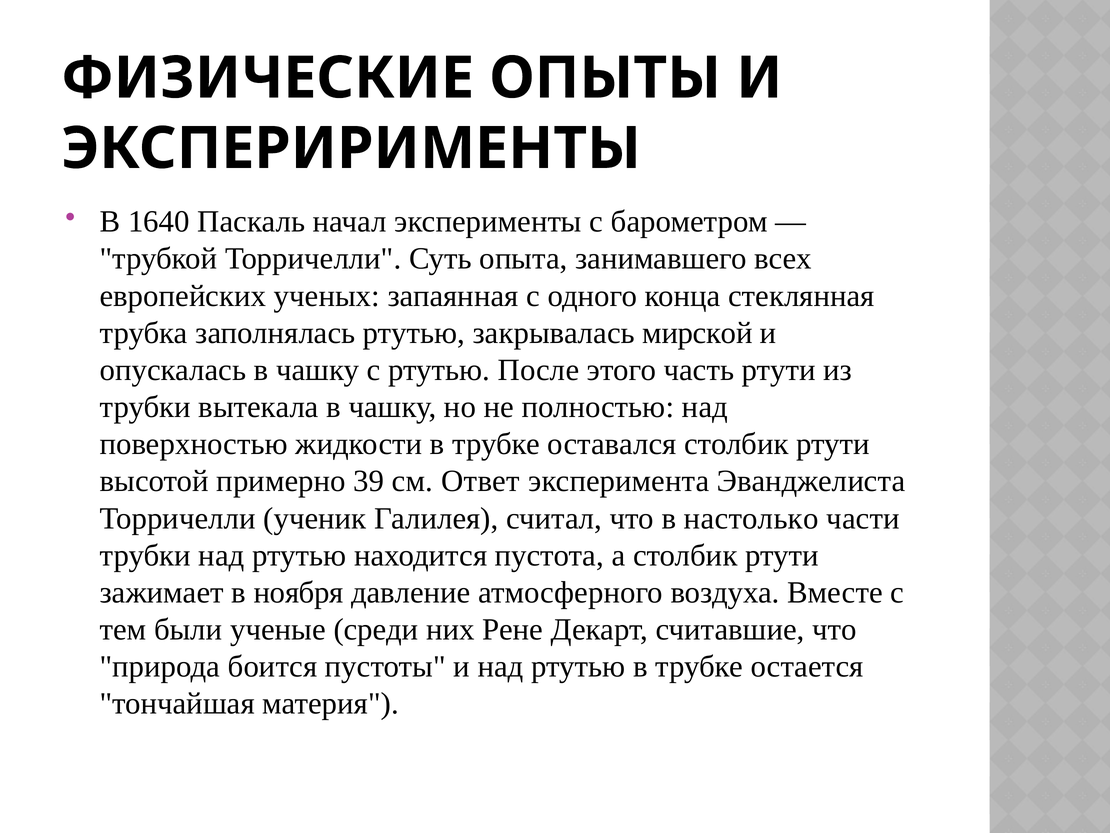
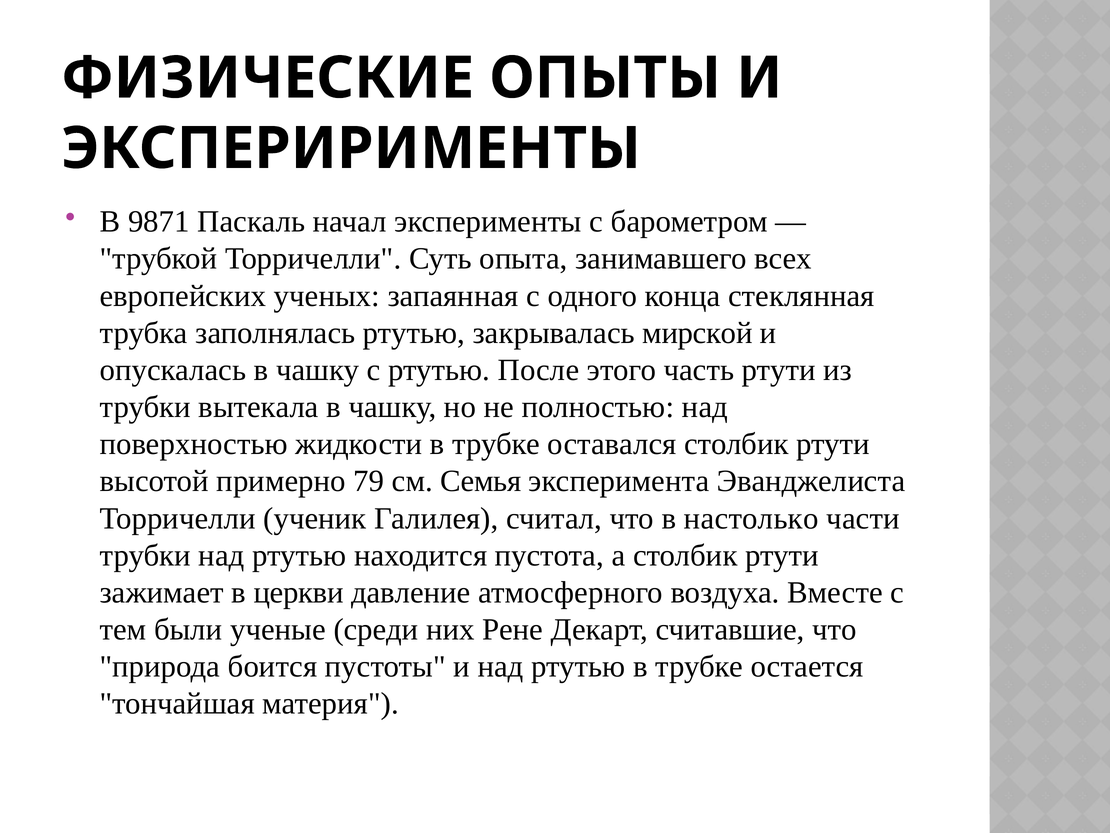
1640: 1640 -> 9871
39: 39 -> 79
Ответ: Ответ -> Семья
ноября: ноября -> церкви
